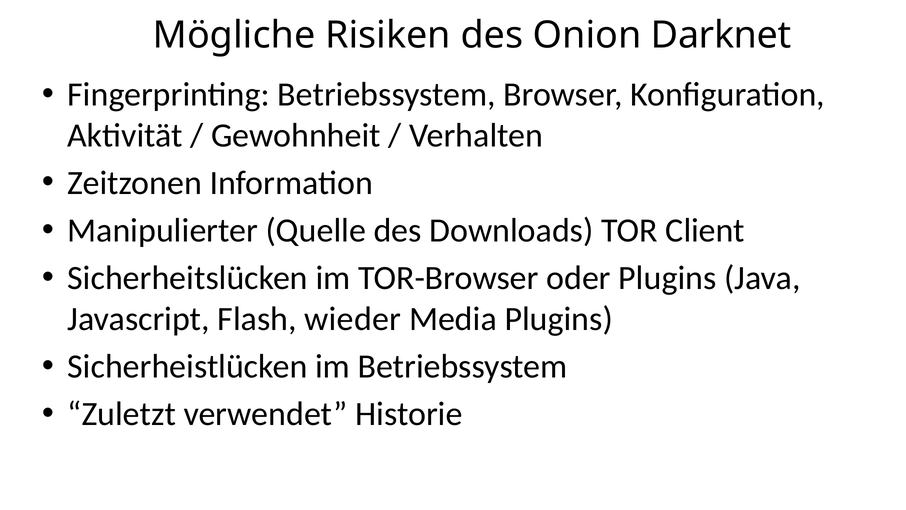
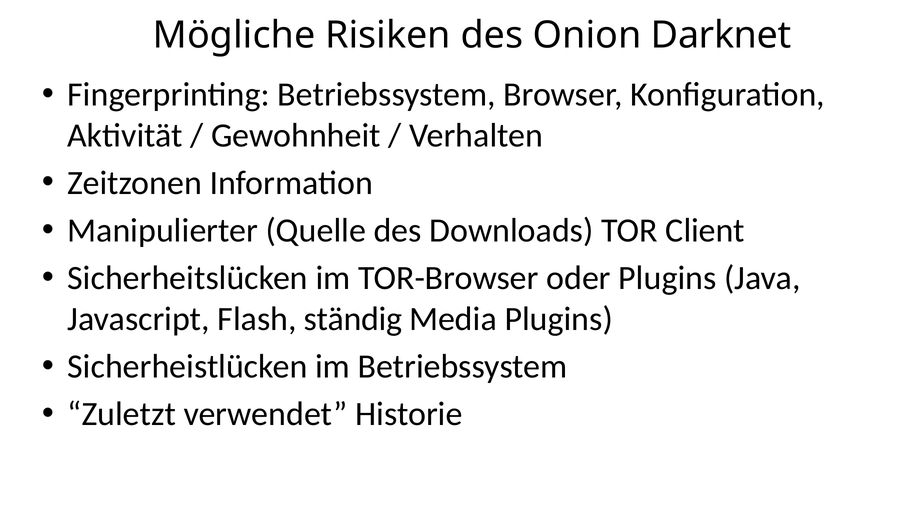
wieder: wieder -> ständig
